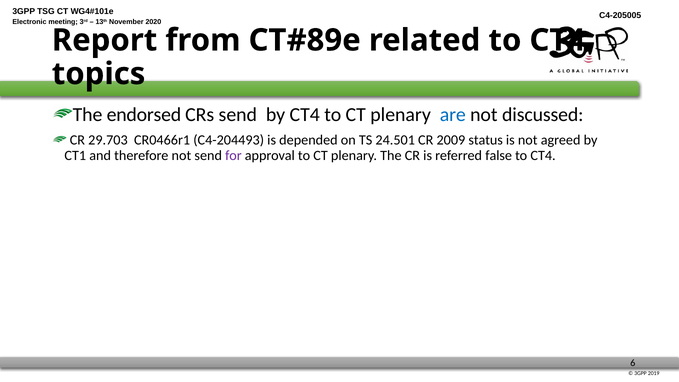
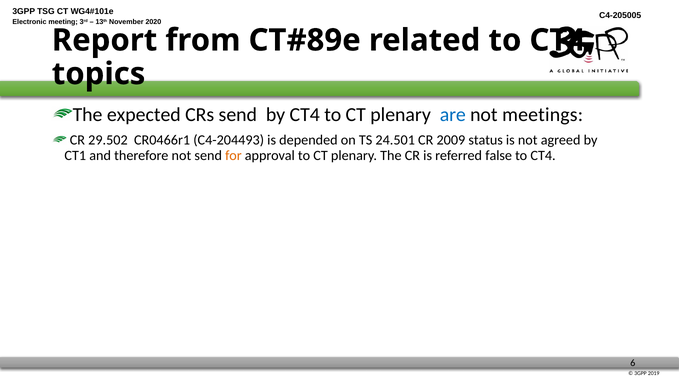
endorsed: endorsed -> expected
discussed: discussed -> meetings
29.703: 29.703 -> 29.502
for colour: purple -> orange
